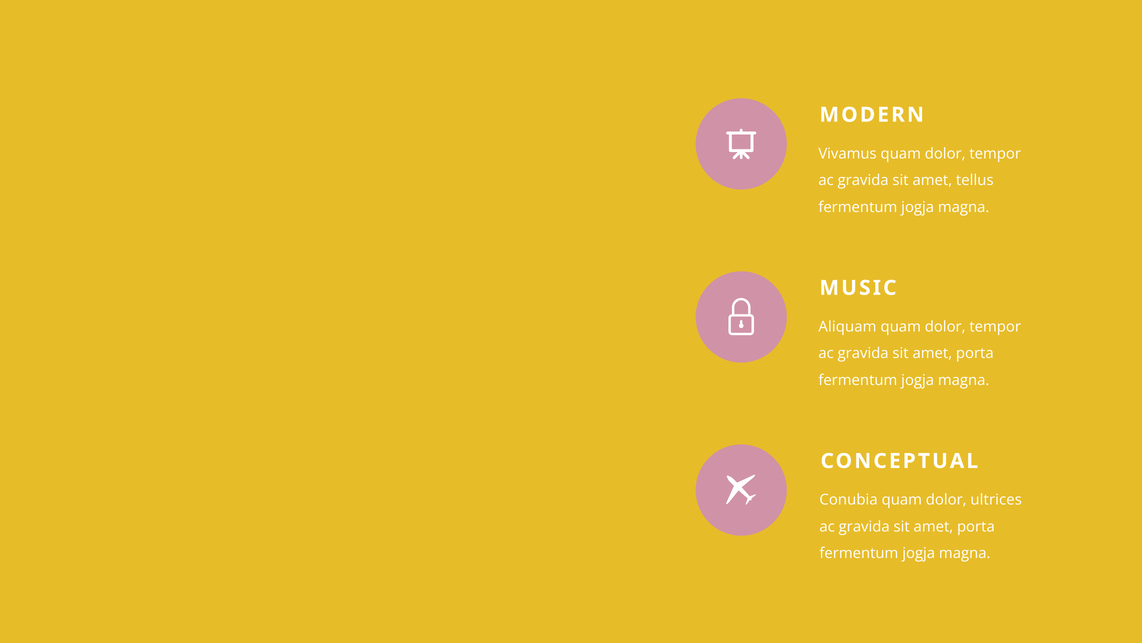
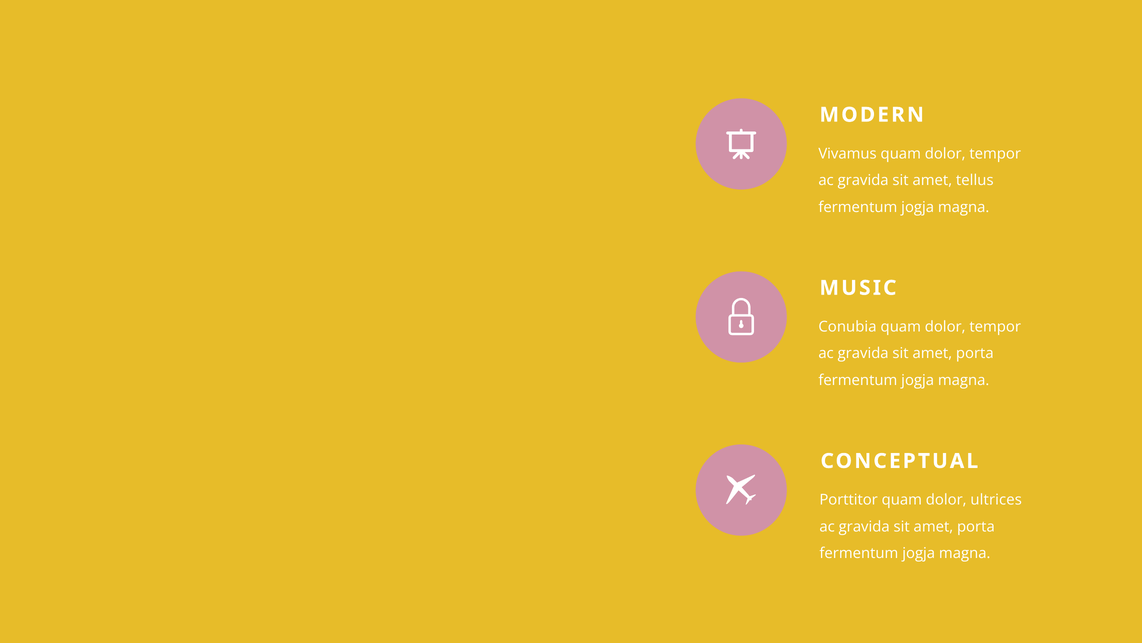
Aliquam: Aliquam -> Conubia
Conubia: Conubia -> Porttitor
